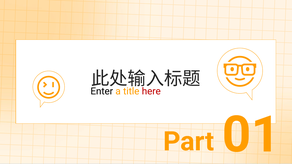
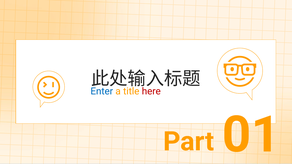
Enter colour: black -> blue
